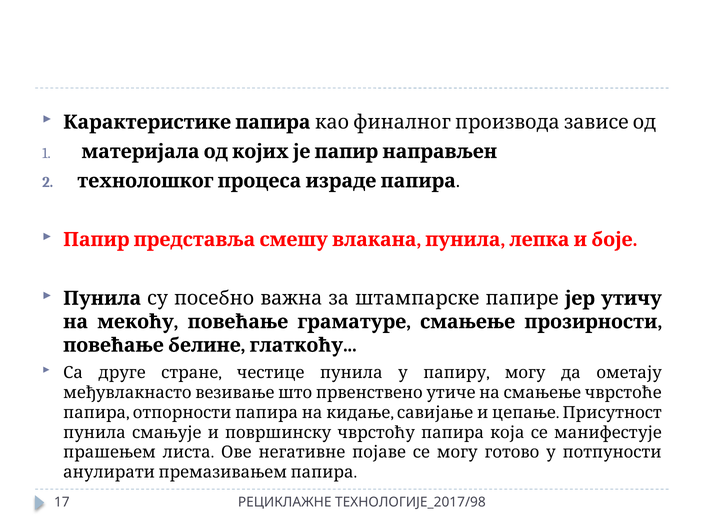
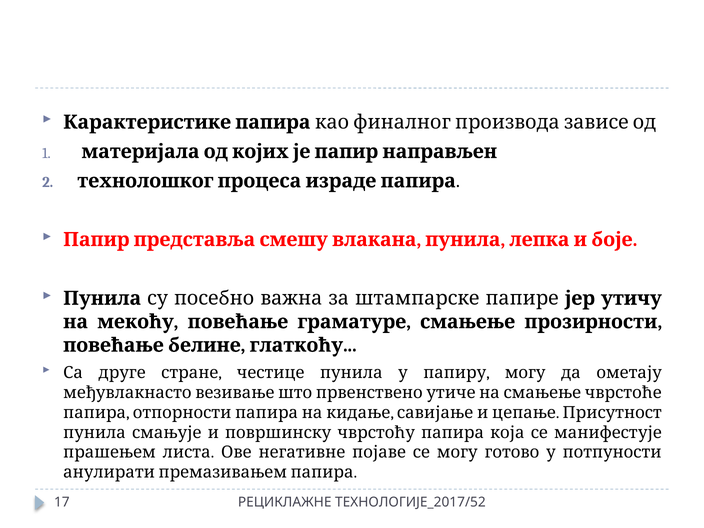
ТЕХНОЛОГИЈЕ_2017/98: ТЕХНОЛОГИЈЕ_2017/98 -> ТЕХНОЛОГИЈЕ_2017/52
